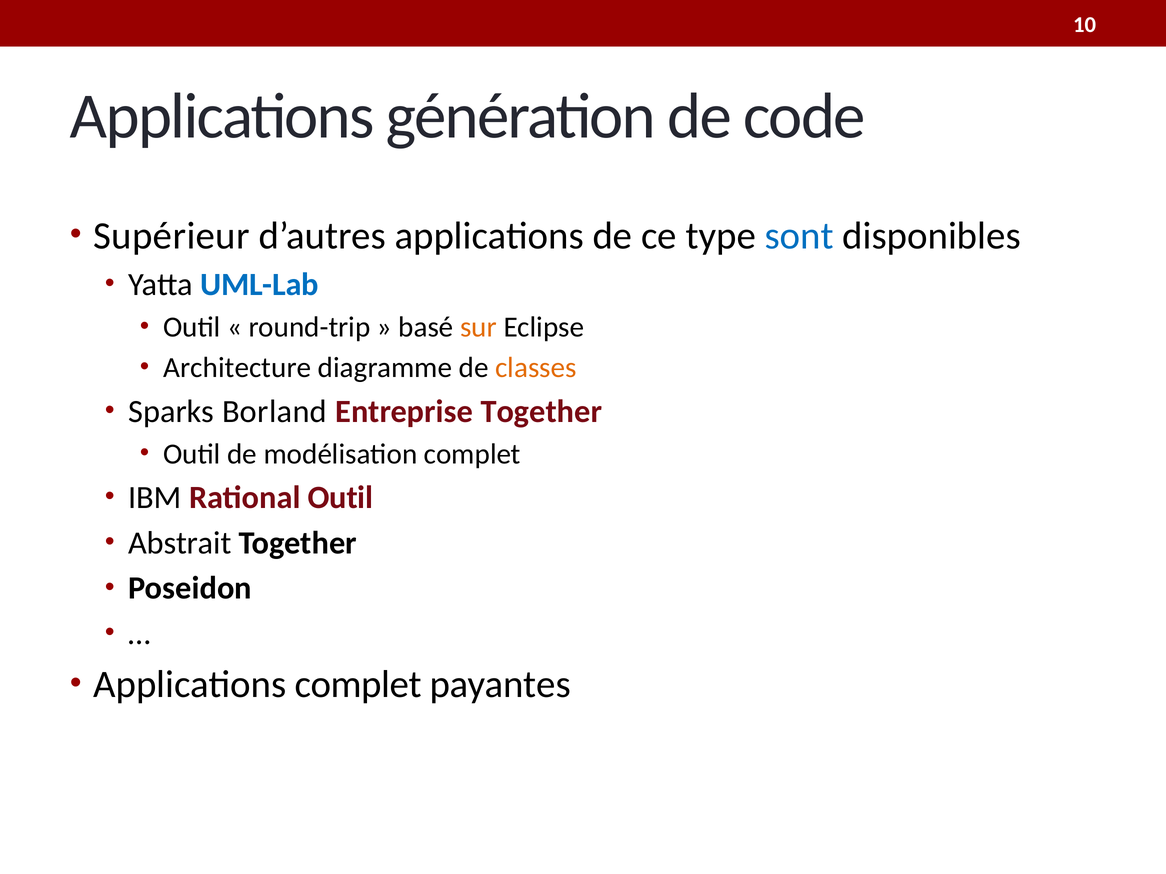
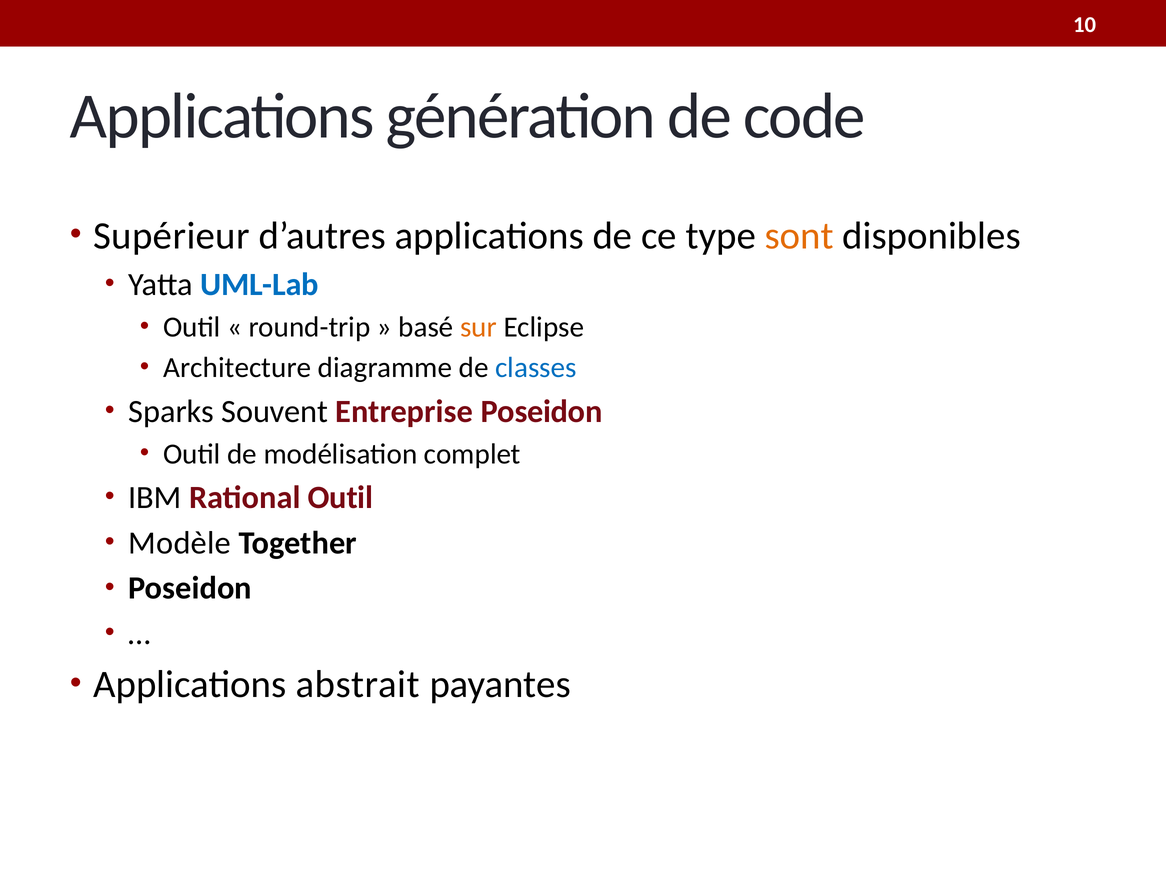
sont colour: blue -> orange
classes colour: orange -> blue
Borland: Borland -> Souvent
Entreprise Together: Together -> Poseidon
Abstrait: Abstrait -> Modèle
Applications complet: complet -> abstrait
